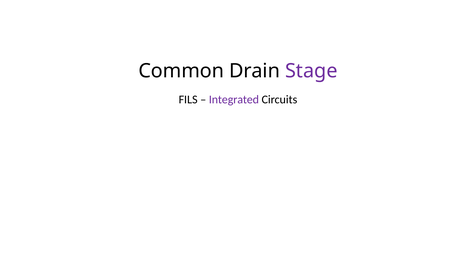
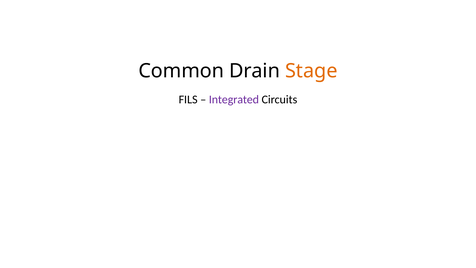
Stage colour: purple -> orange
